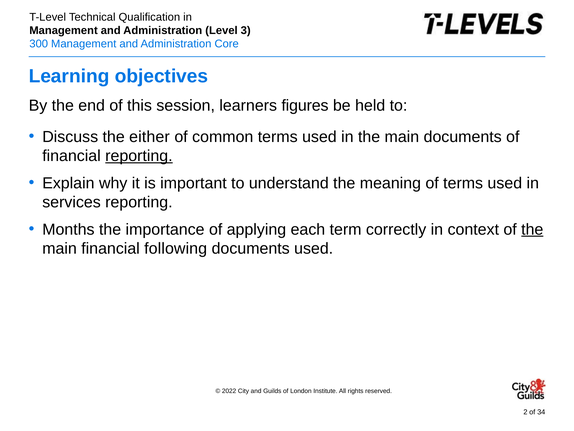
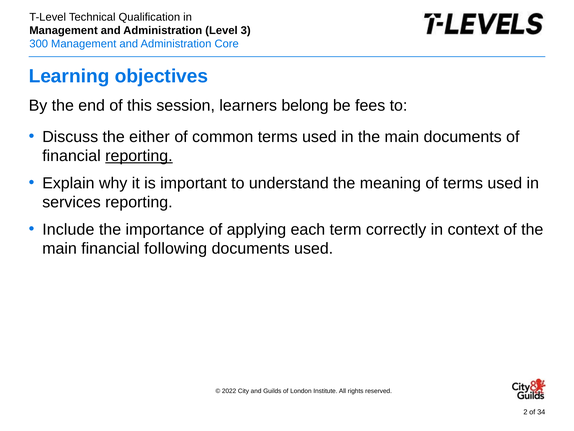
figures: figures -> belong
held: held -> fees
Months: Months -> Include
the at (532, 229) underline: present -> none
